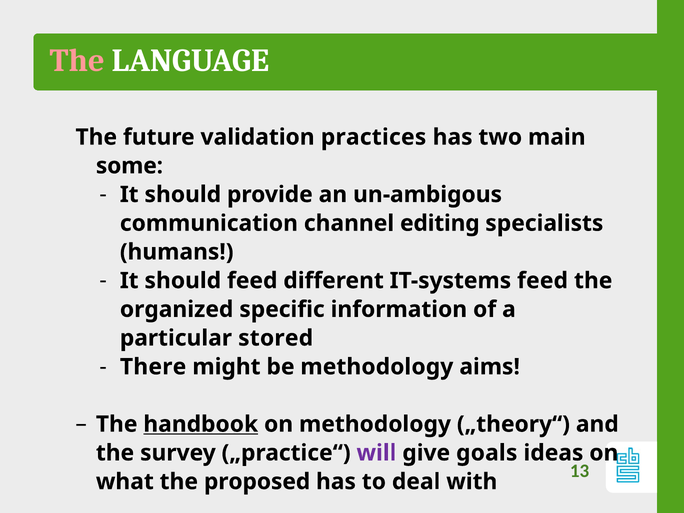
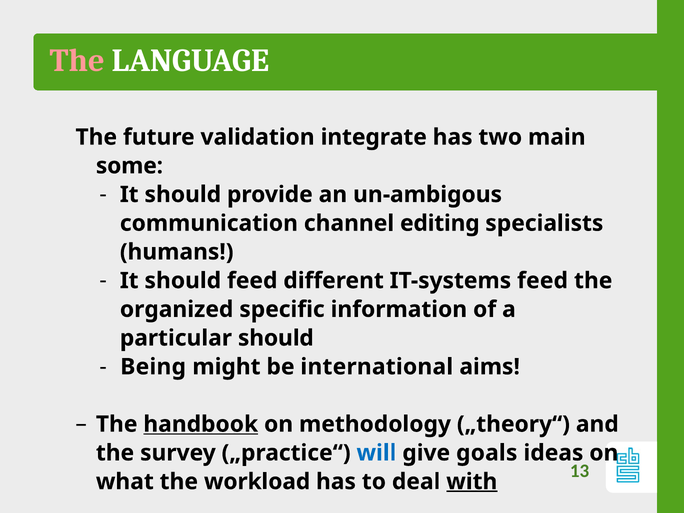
practices: practices -> integrate
particular stored: stored -> should
There: There -> Being
be methodology: methodology -> international
will colour: purple -> blue
proposed: proposed -> workload
with underline: none -> present
